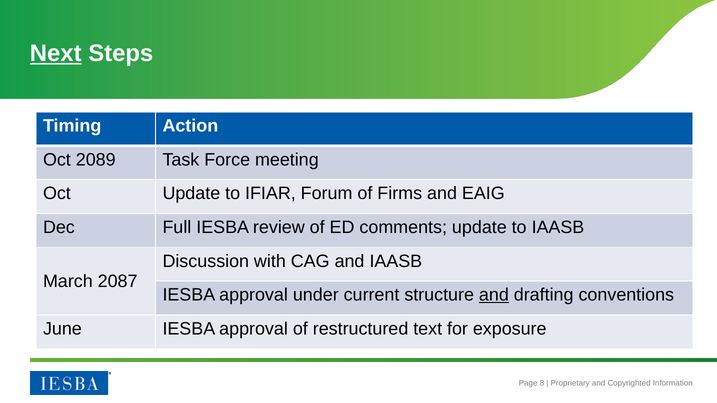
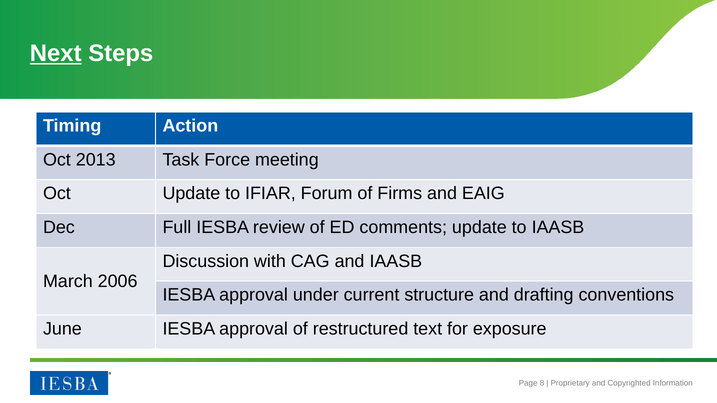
2089: 2089 -> 2013
2087: 2087 -> 2006
and at (494, 295) underline: present -> none
